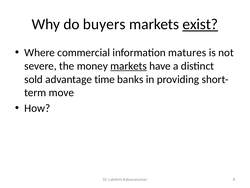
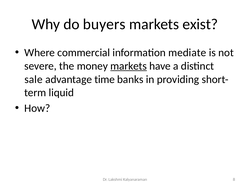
exist underline: present -> none
matures: matures -> mediate
sold: sold -> sale
move: move -> liquid
